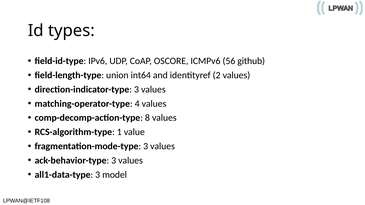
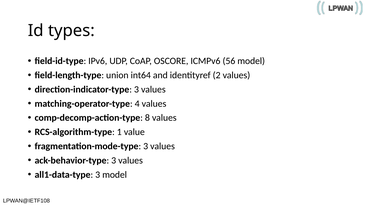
56 github: github -> model
